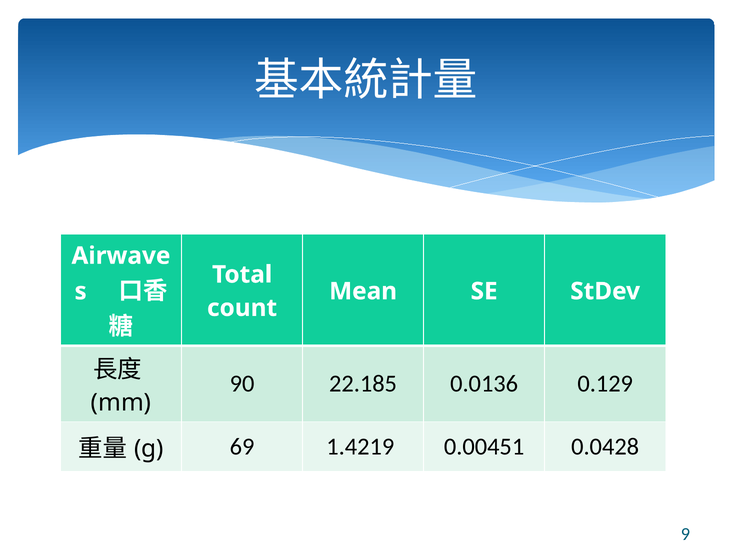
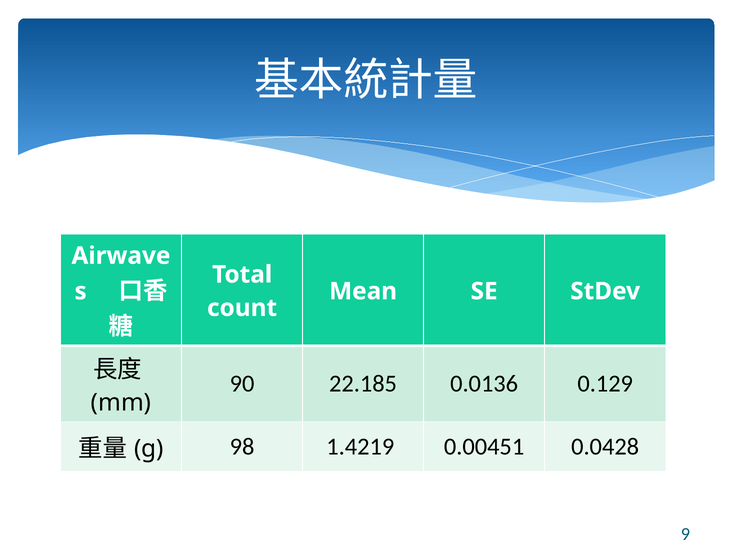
69: 69 -> 98
